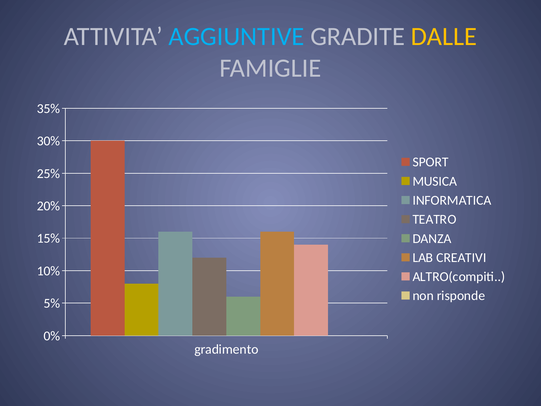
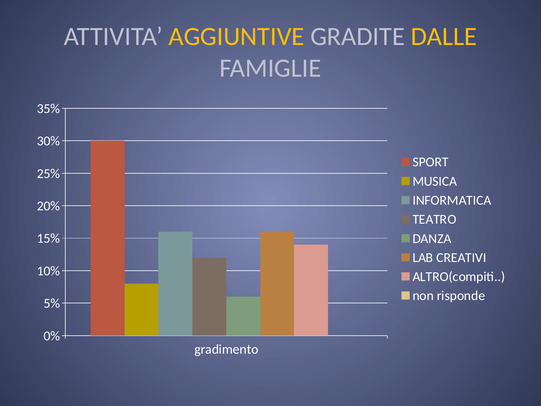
AGGIUNTIVE colour: light blue -> yellow
